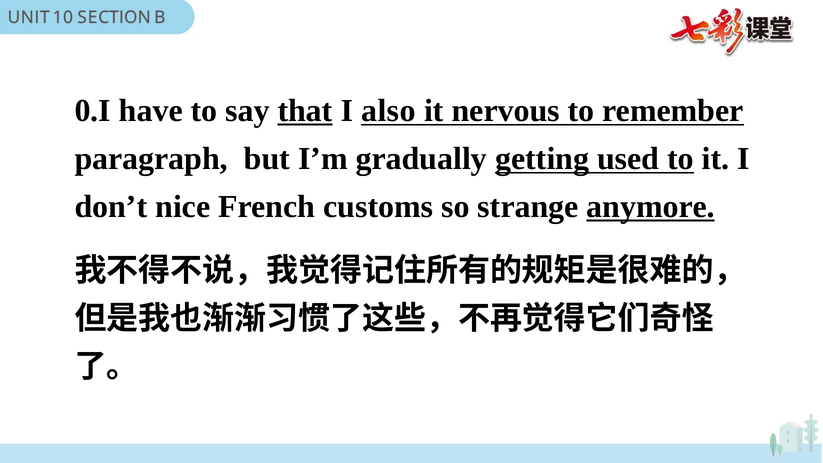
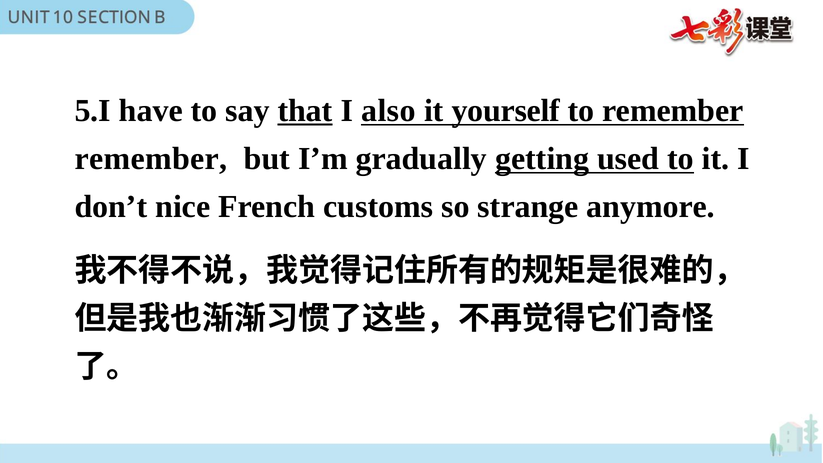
0.I: 0.I -> 5.I
nervous: nervous -> yourself
paragraph at (151, 159): paragraph -> remember
anymore underline: present -> none
